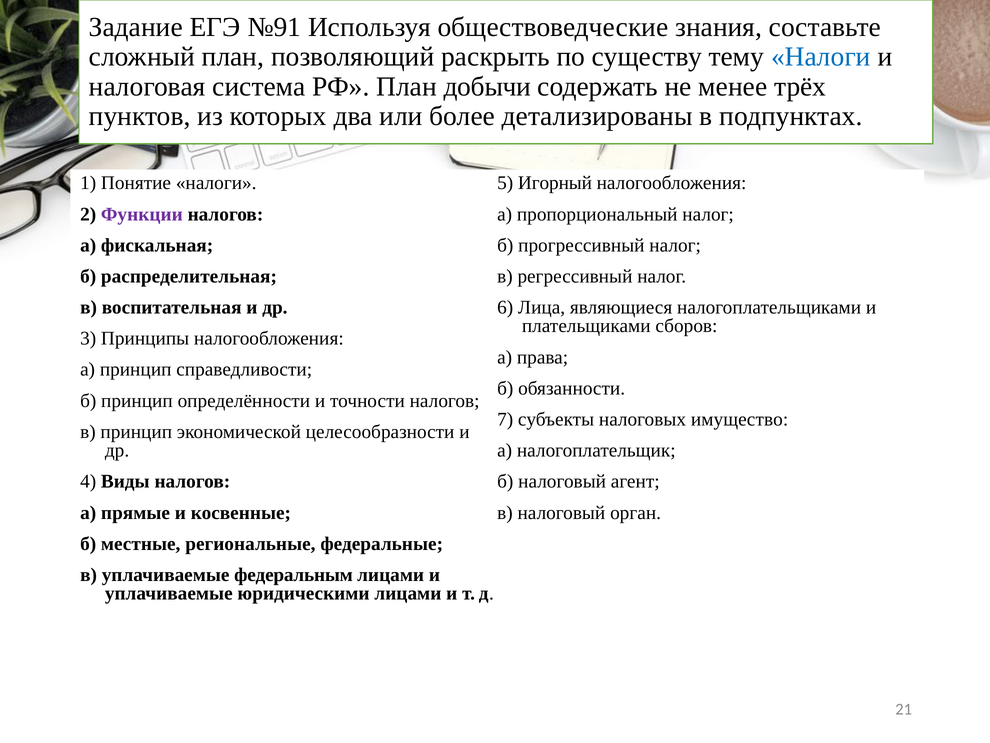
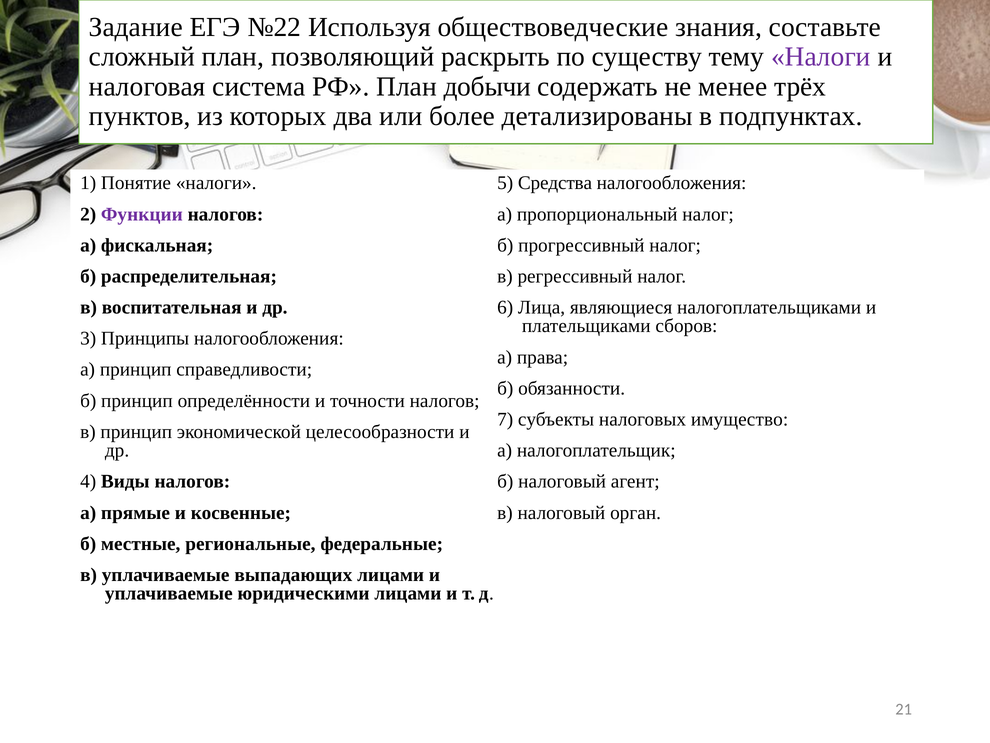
№91: №91 -> №22
Налоги at (821, 57) colour: blue -> purple
Игорный: Игорный -> Средства
федеральным: федеральным -> выпадающих
